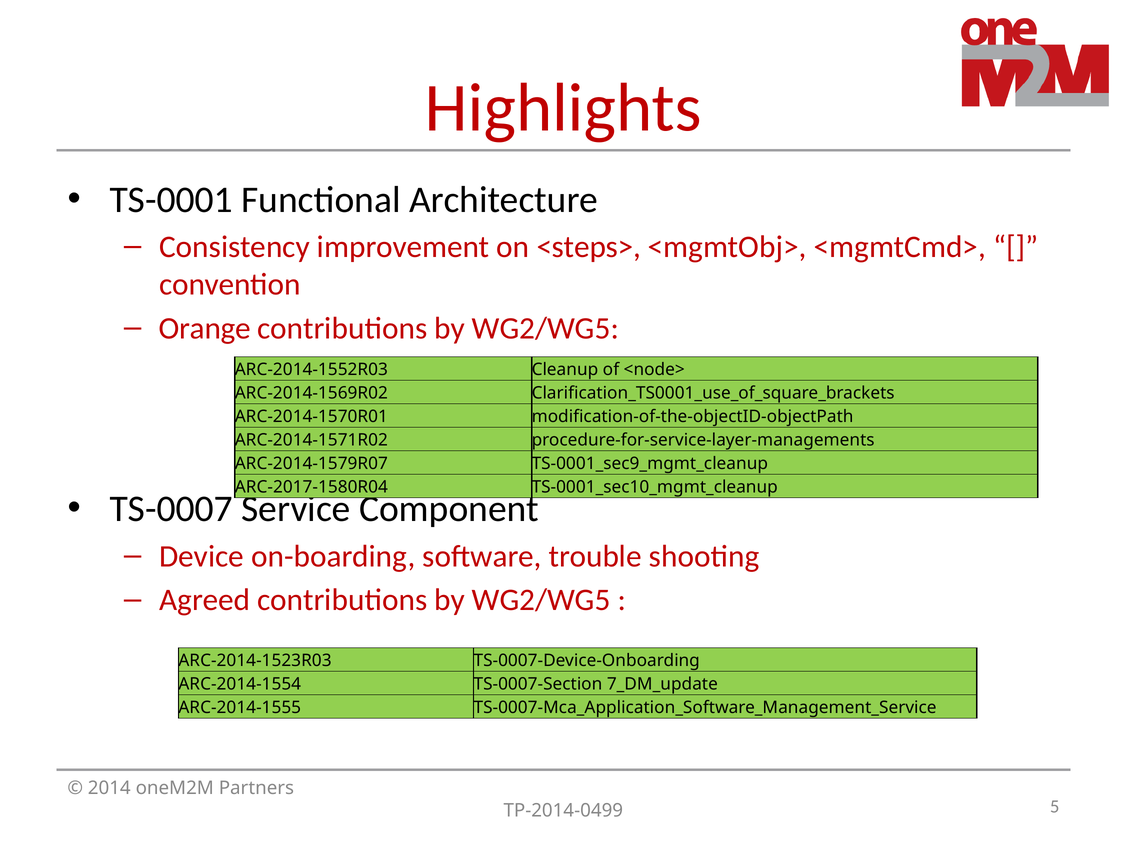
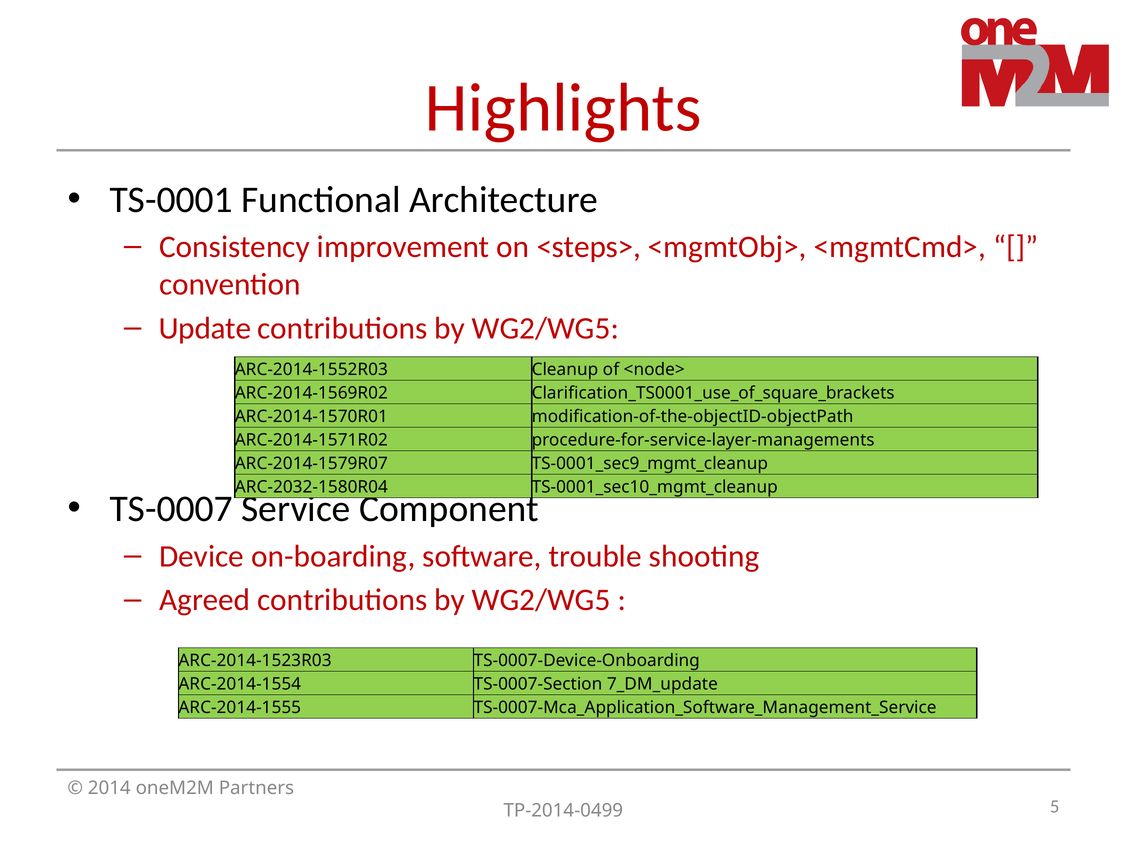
Orange: Orange -> Update
ARC-2017-1580R04: ARC-2017-1580R04 -> ARC-2032-1580R04
